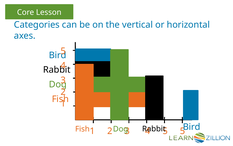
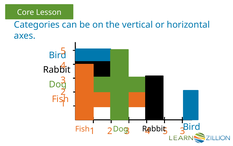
5 at (183, 131): 5 -> 3
